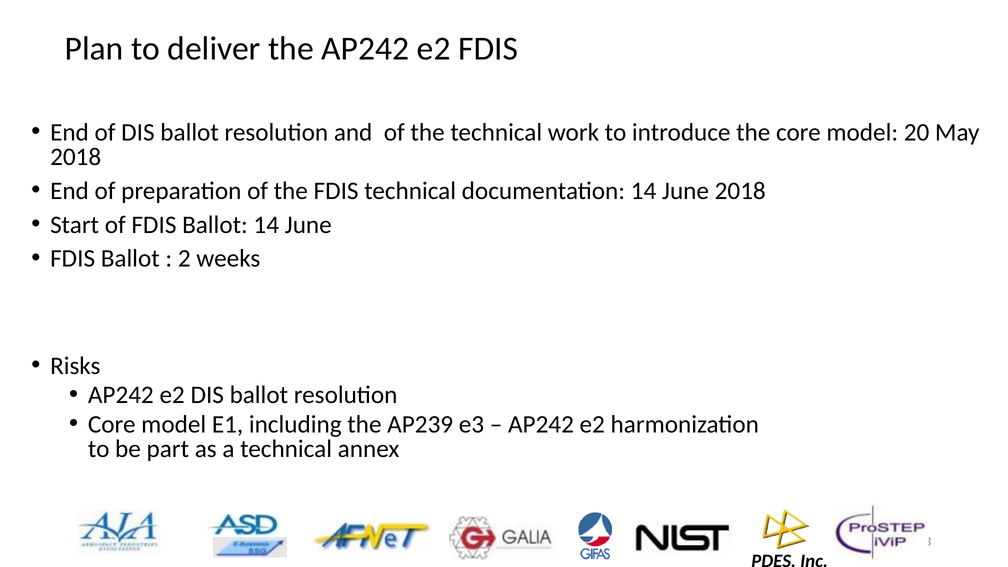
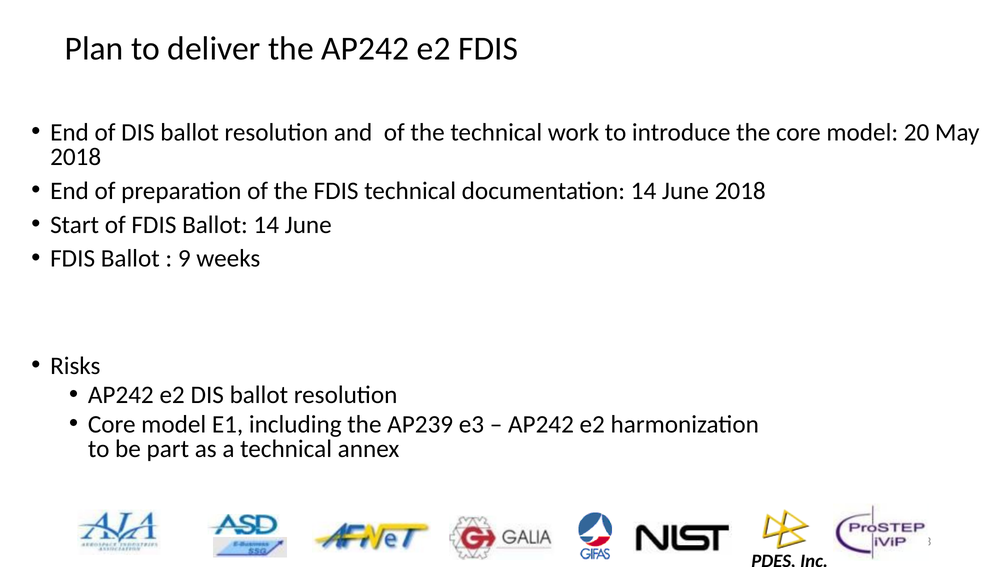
2: 2 -> 9
